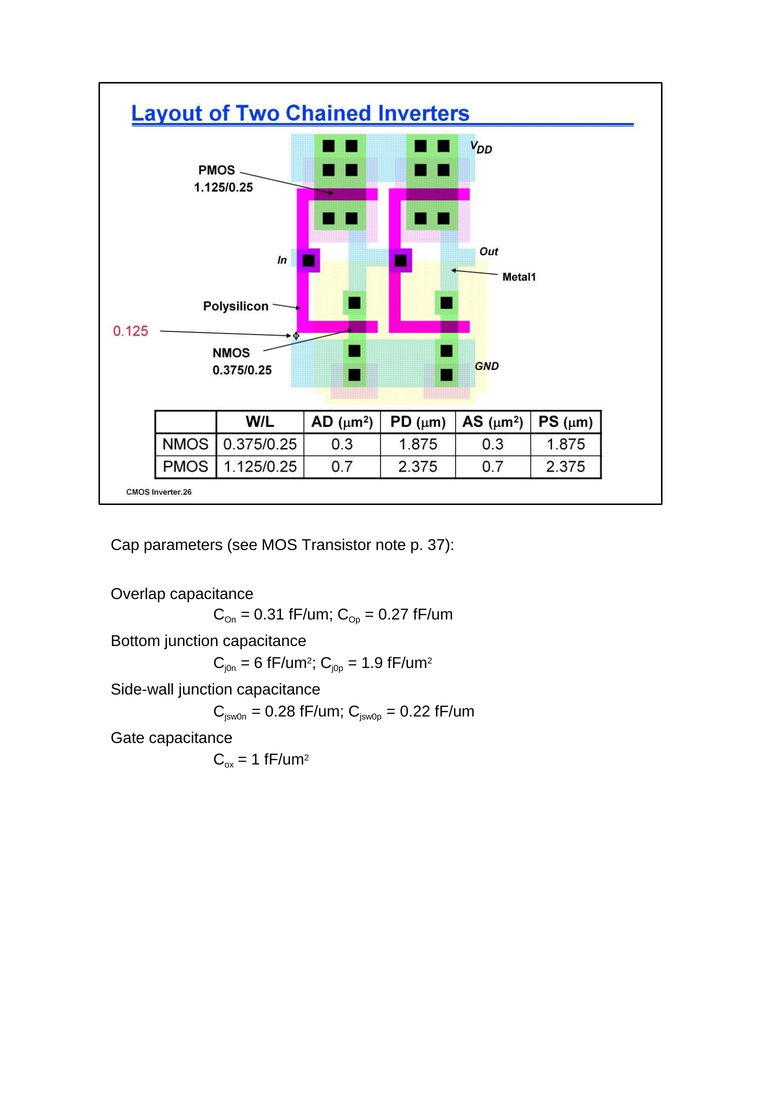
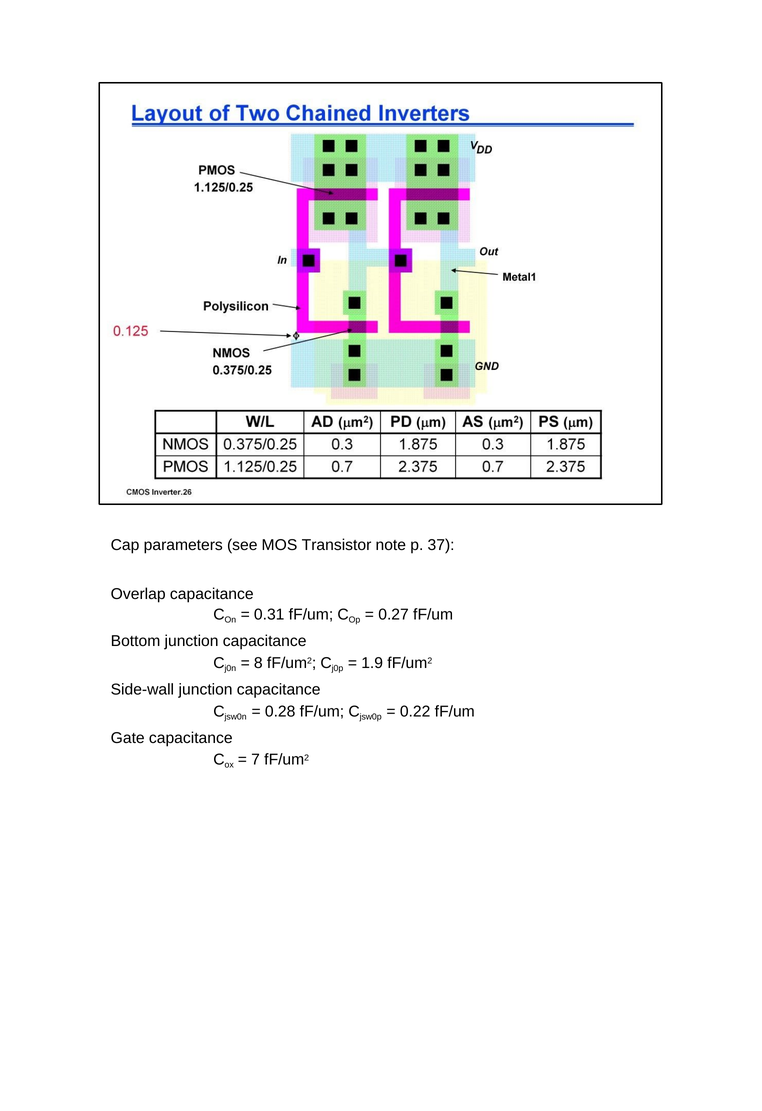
6: 6 -> 8
1: 1 -> 7
